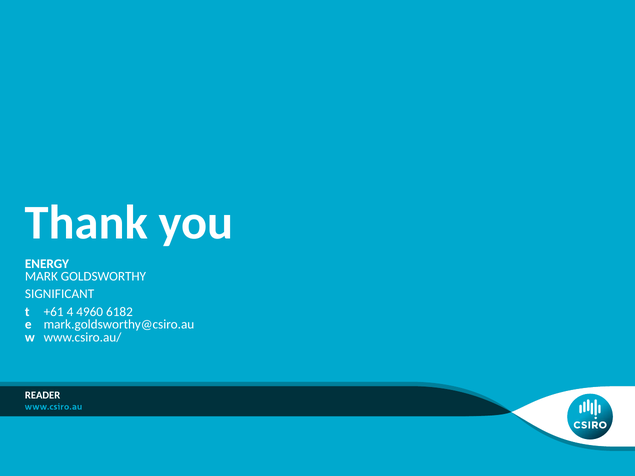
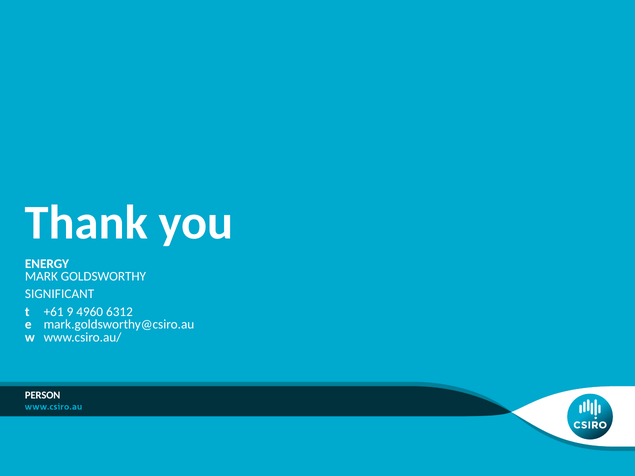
4: 4 -> 9
6182: 6182 -> 6312
READER: READER -> PERSON
